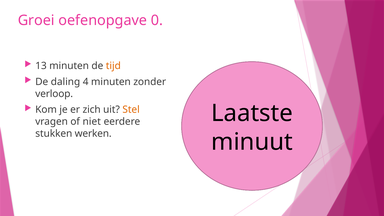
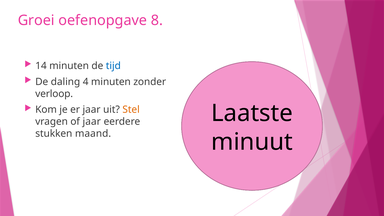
0: 0 -> 8
13: 13 -> 14
tijd colour: orange -> blue
er zich: zich -> jaar
of niet: niet -> jaar
werken: werken -> maand
